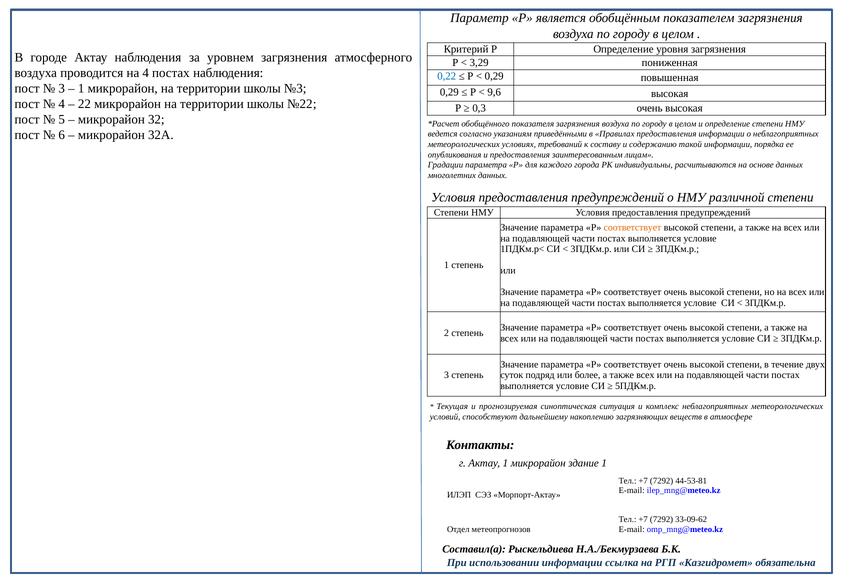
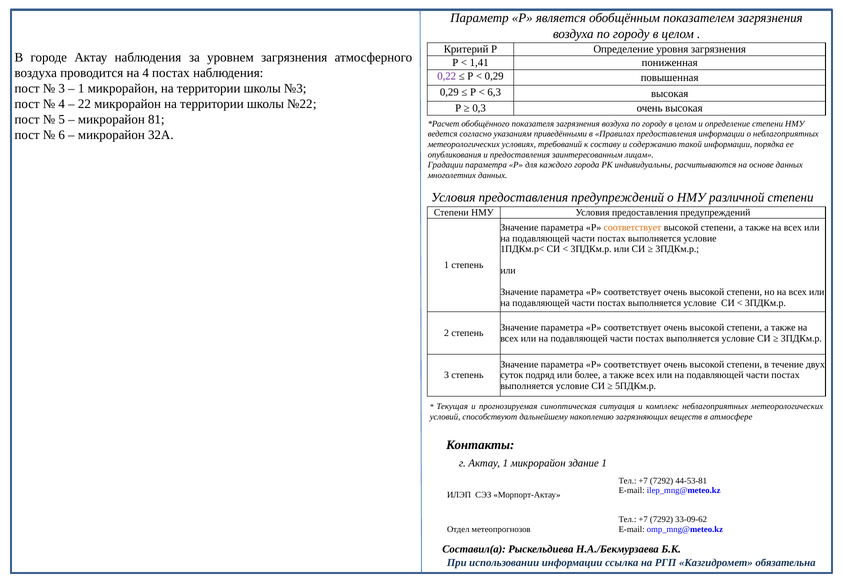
3,29: 3,29 -> 1,41
0,22 colour: blue -> purple
9,6: 9,6 -> 6,3
32: 32 -> 81
